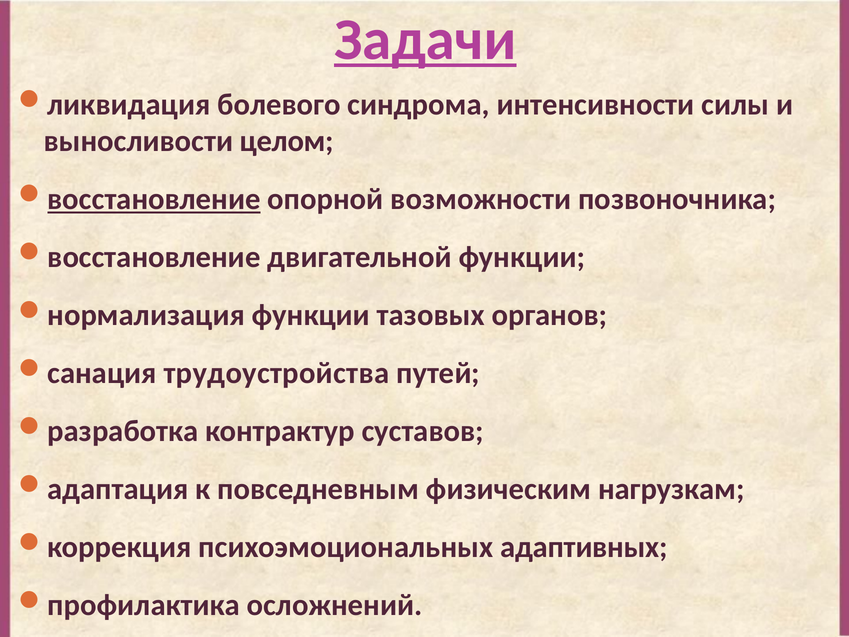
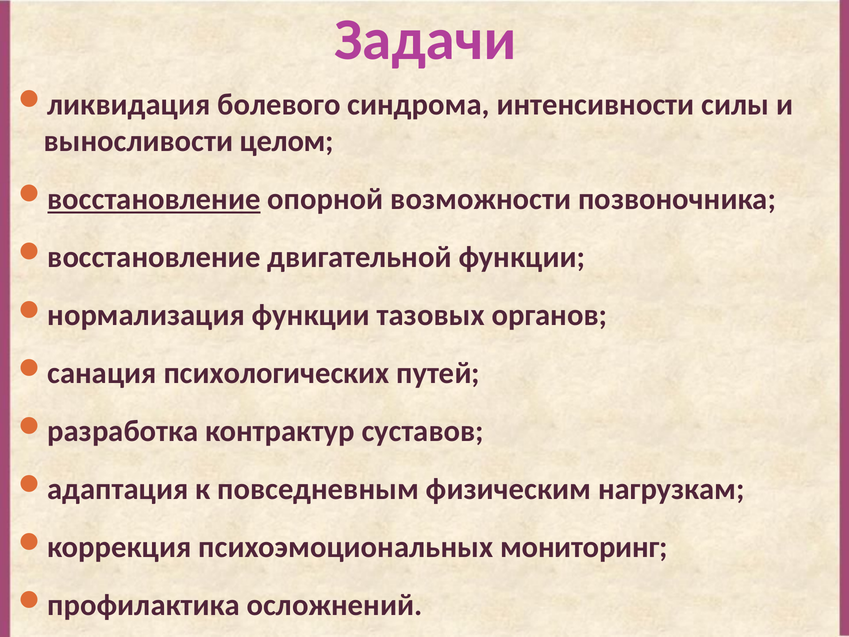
Задачи underline: present -> none
трудоустройства: трудоустройства -> психологических
адаптивных: адаптивных -> мониторинг
